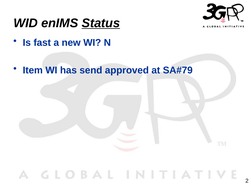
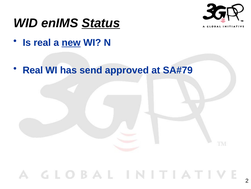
Is fast: fast -> real
new underline: none -> present
Item at (33, 70): Item -> Real
